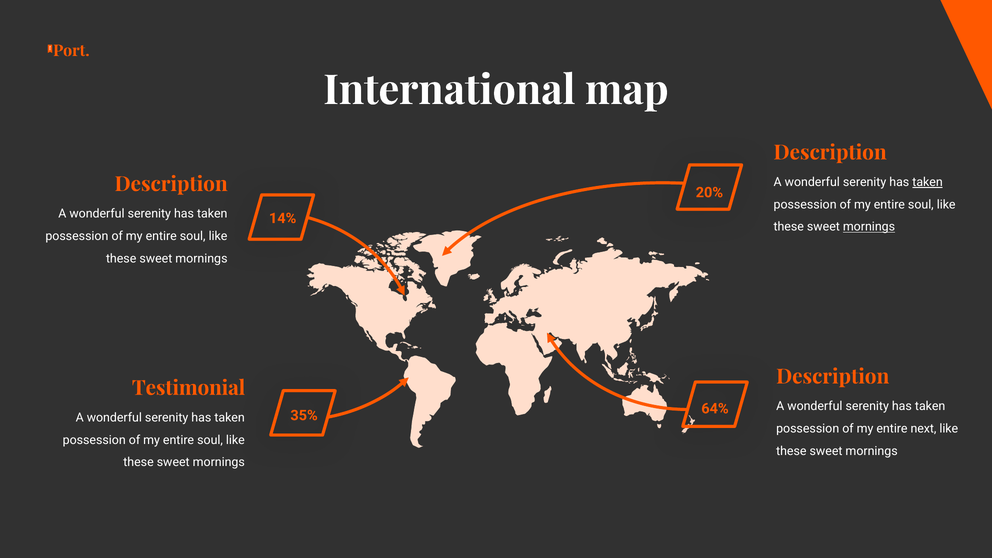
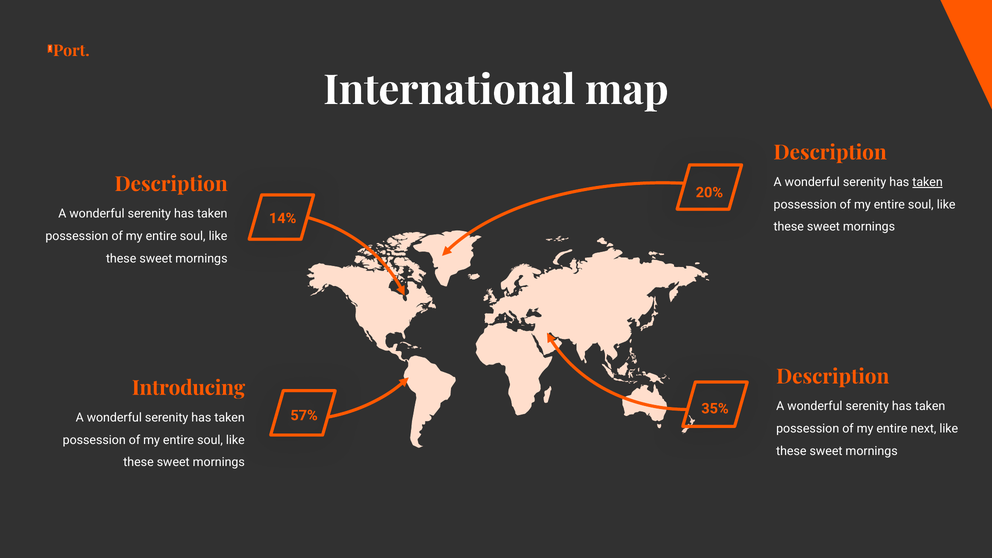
mornings at (869, 227) underline: present -> none
Testimonial: Testimonial -> Introducing
64%: 64% -> 35%
35%: 35% -> 57%
